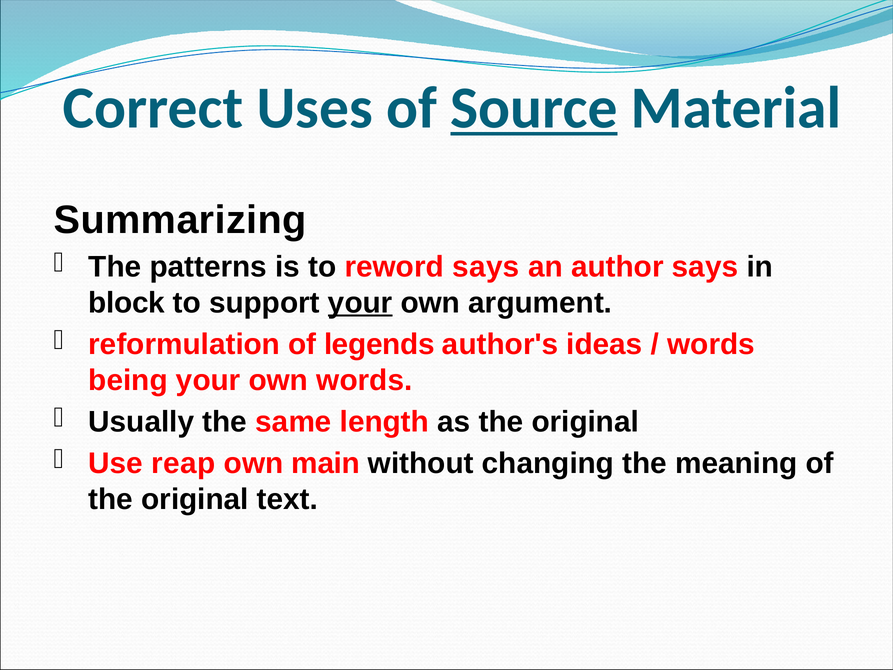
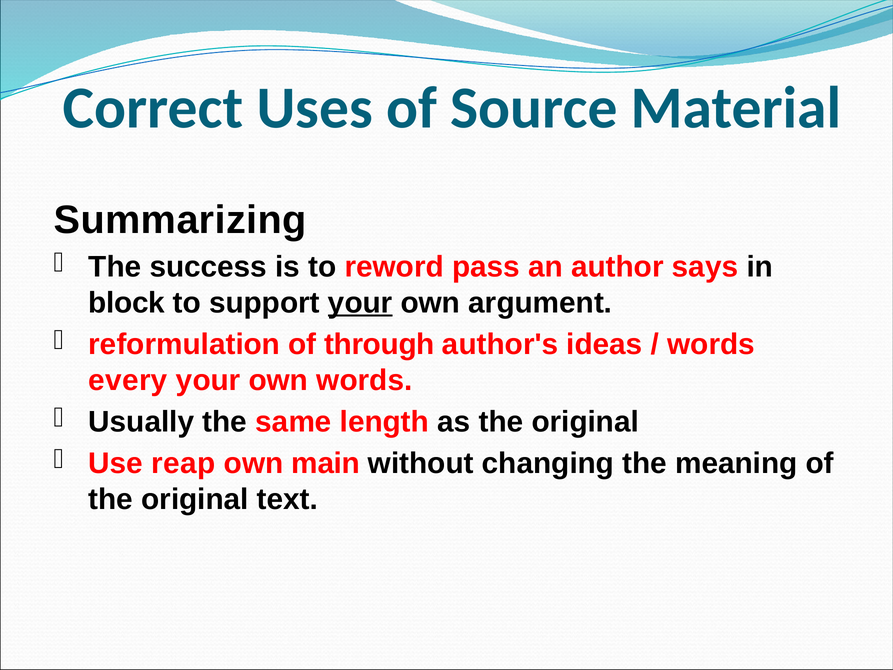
Source underline: present -> none
patterns: patterns -> success
reword says: says -> pass
legends: legends -> through
being: being -> every
